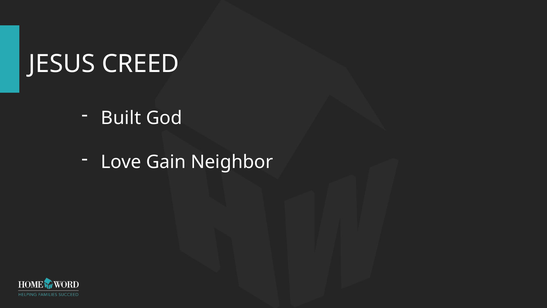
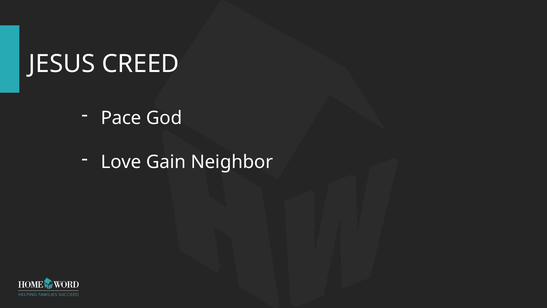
Built: Built -> Pace
